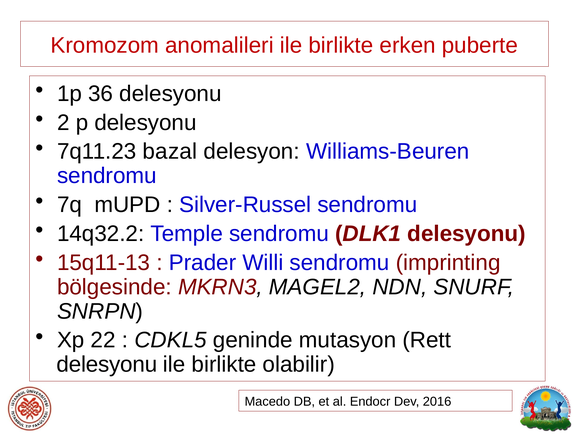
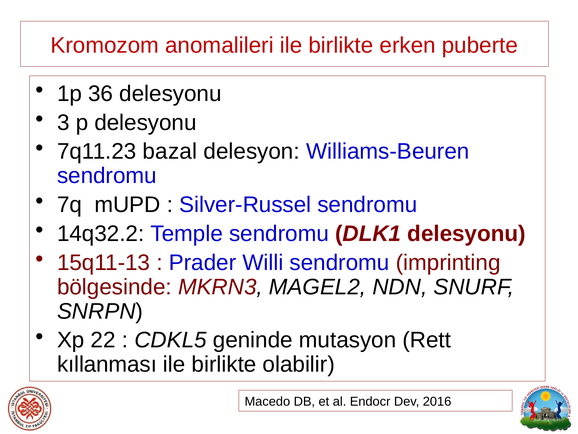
2: 2 -> 3
delesyonu at (107, 364): delesyonu -> kıllanması
